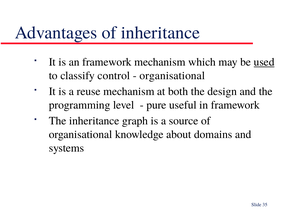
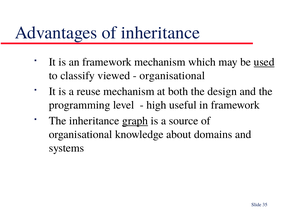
control: control -> viewed
pure: pure -> high
graph underline: none -> present
